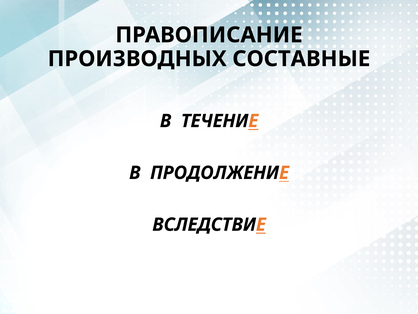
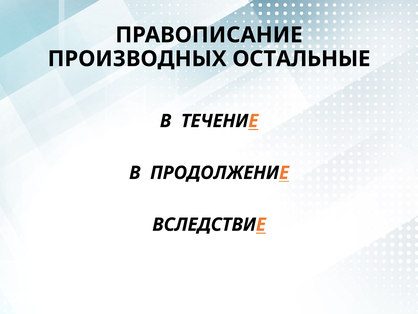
СОСТАВНЫЕ: СОСТАВНЫЕ -> ОСТАЛЬНЫЕ
